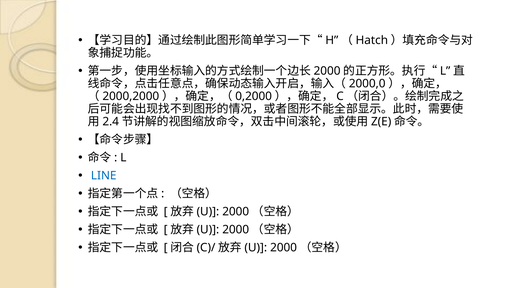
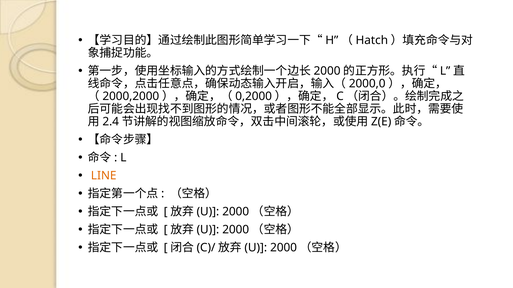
LINE colour: blue -> orange
